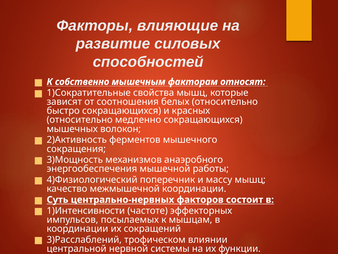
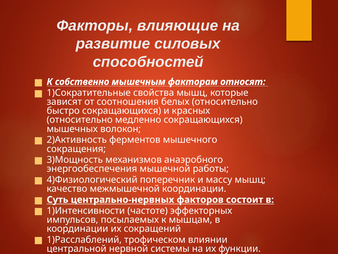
3)Расслаблений: 3)Расслаблений -> 1)Расслаблений
